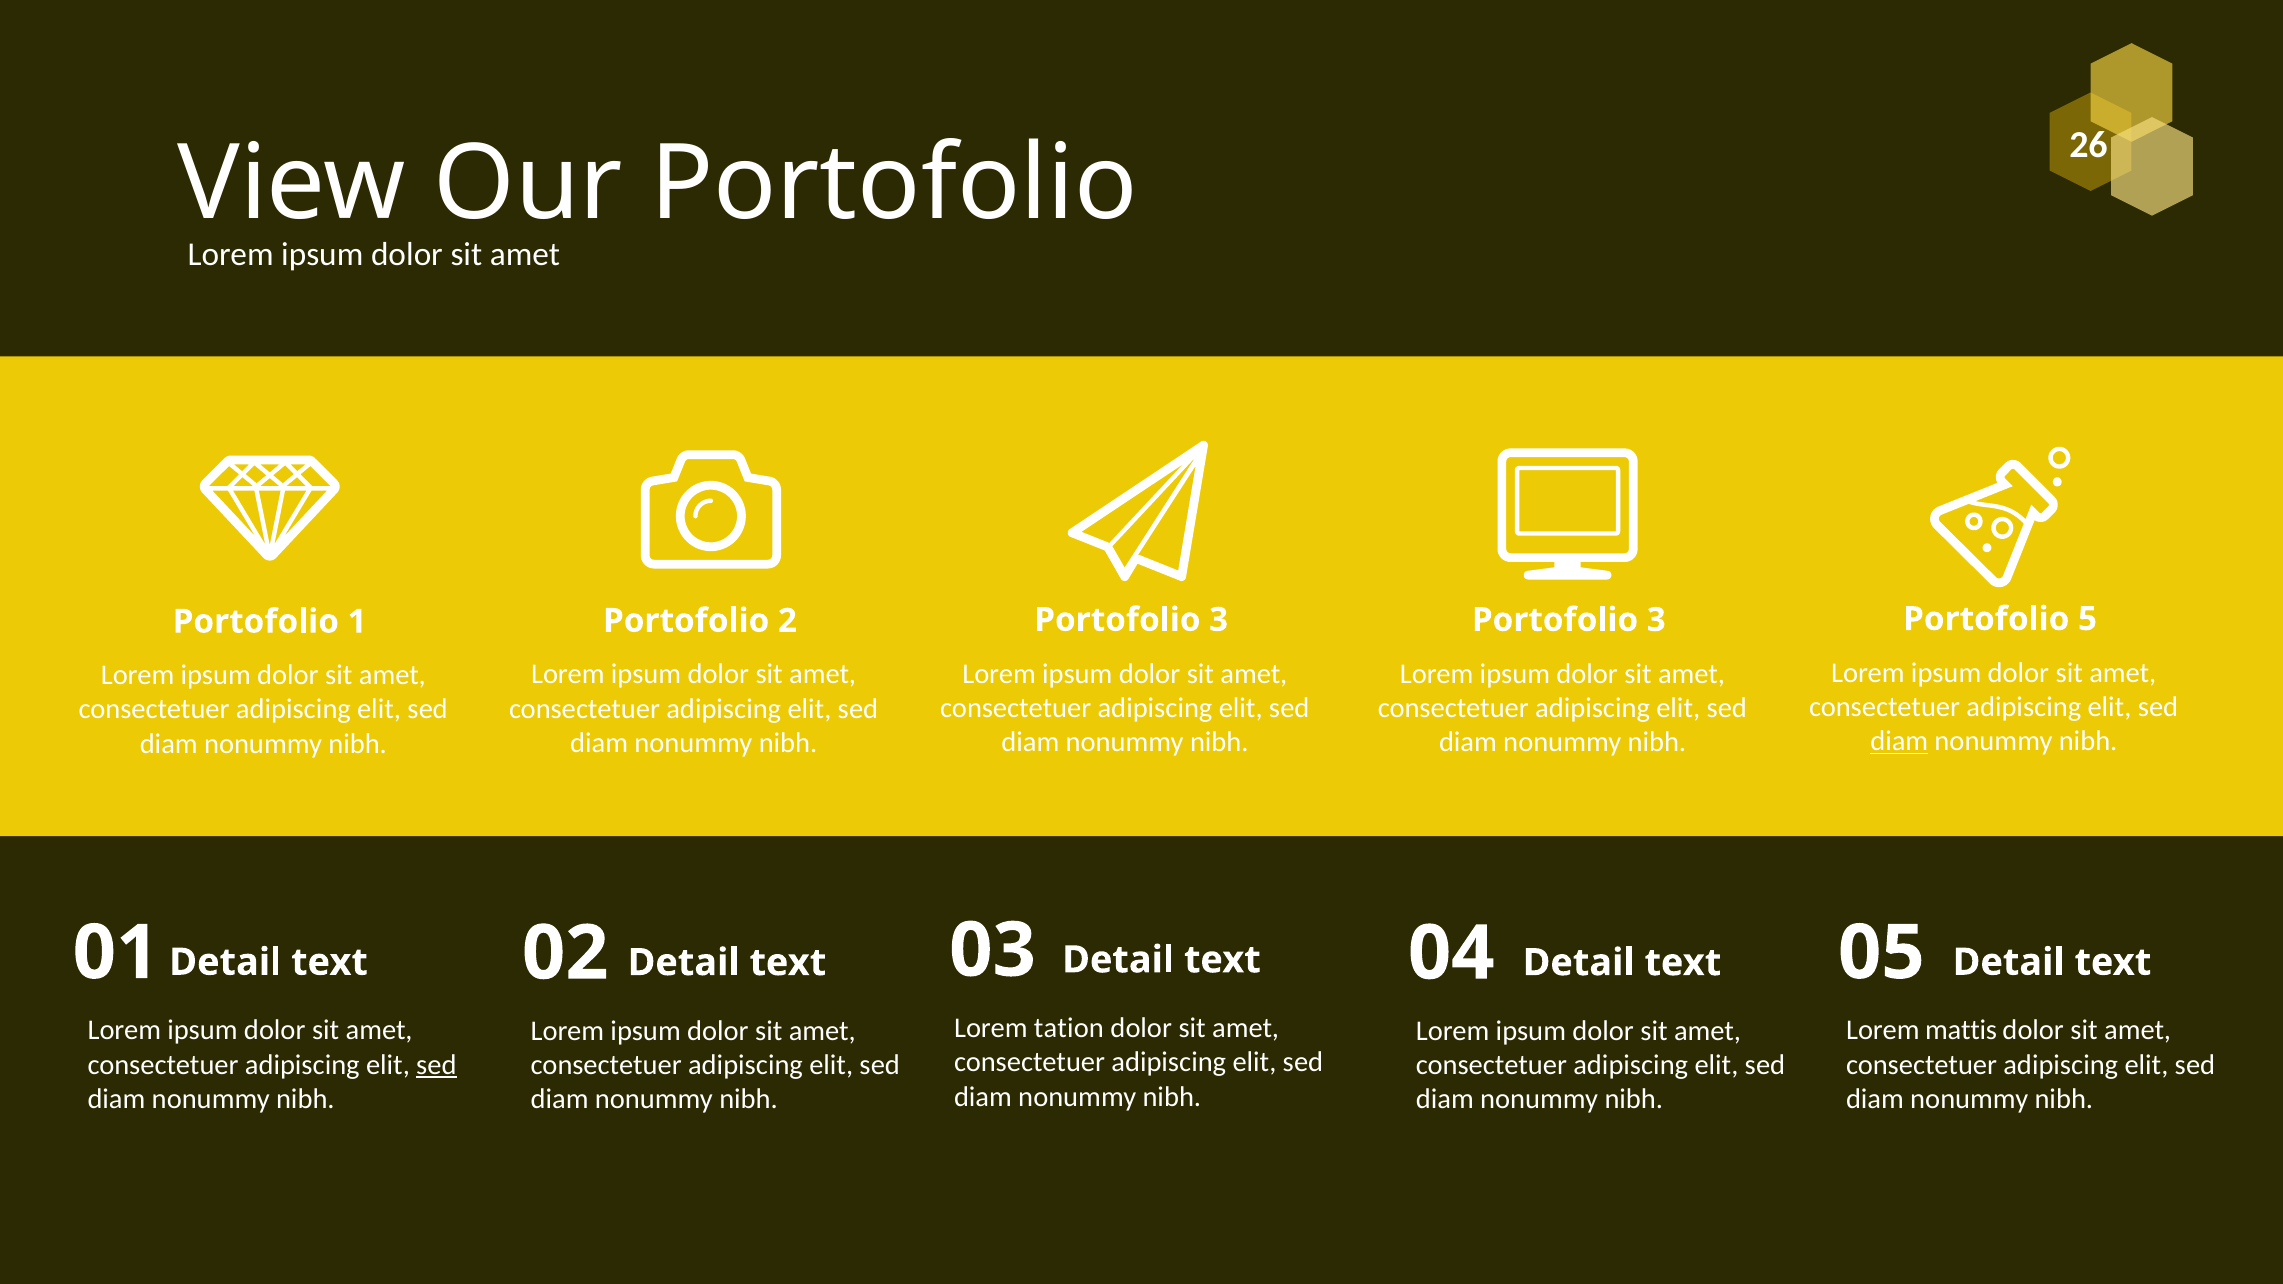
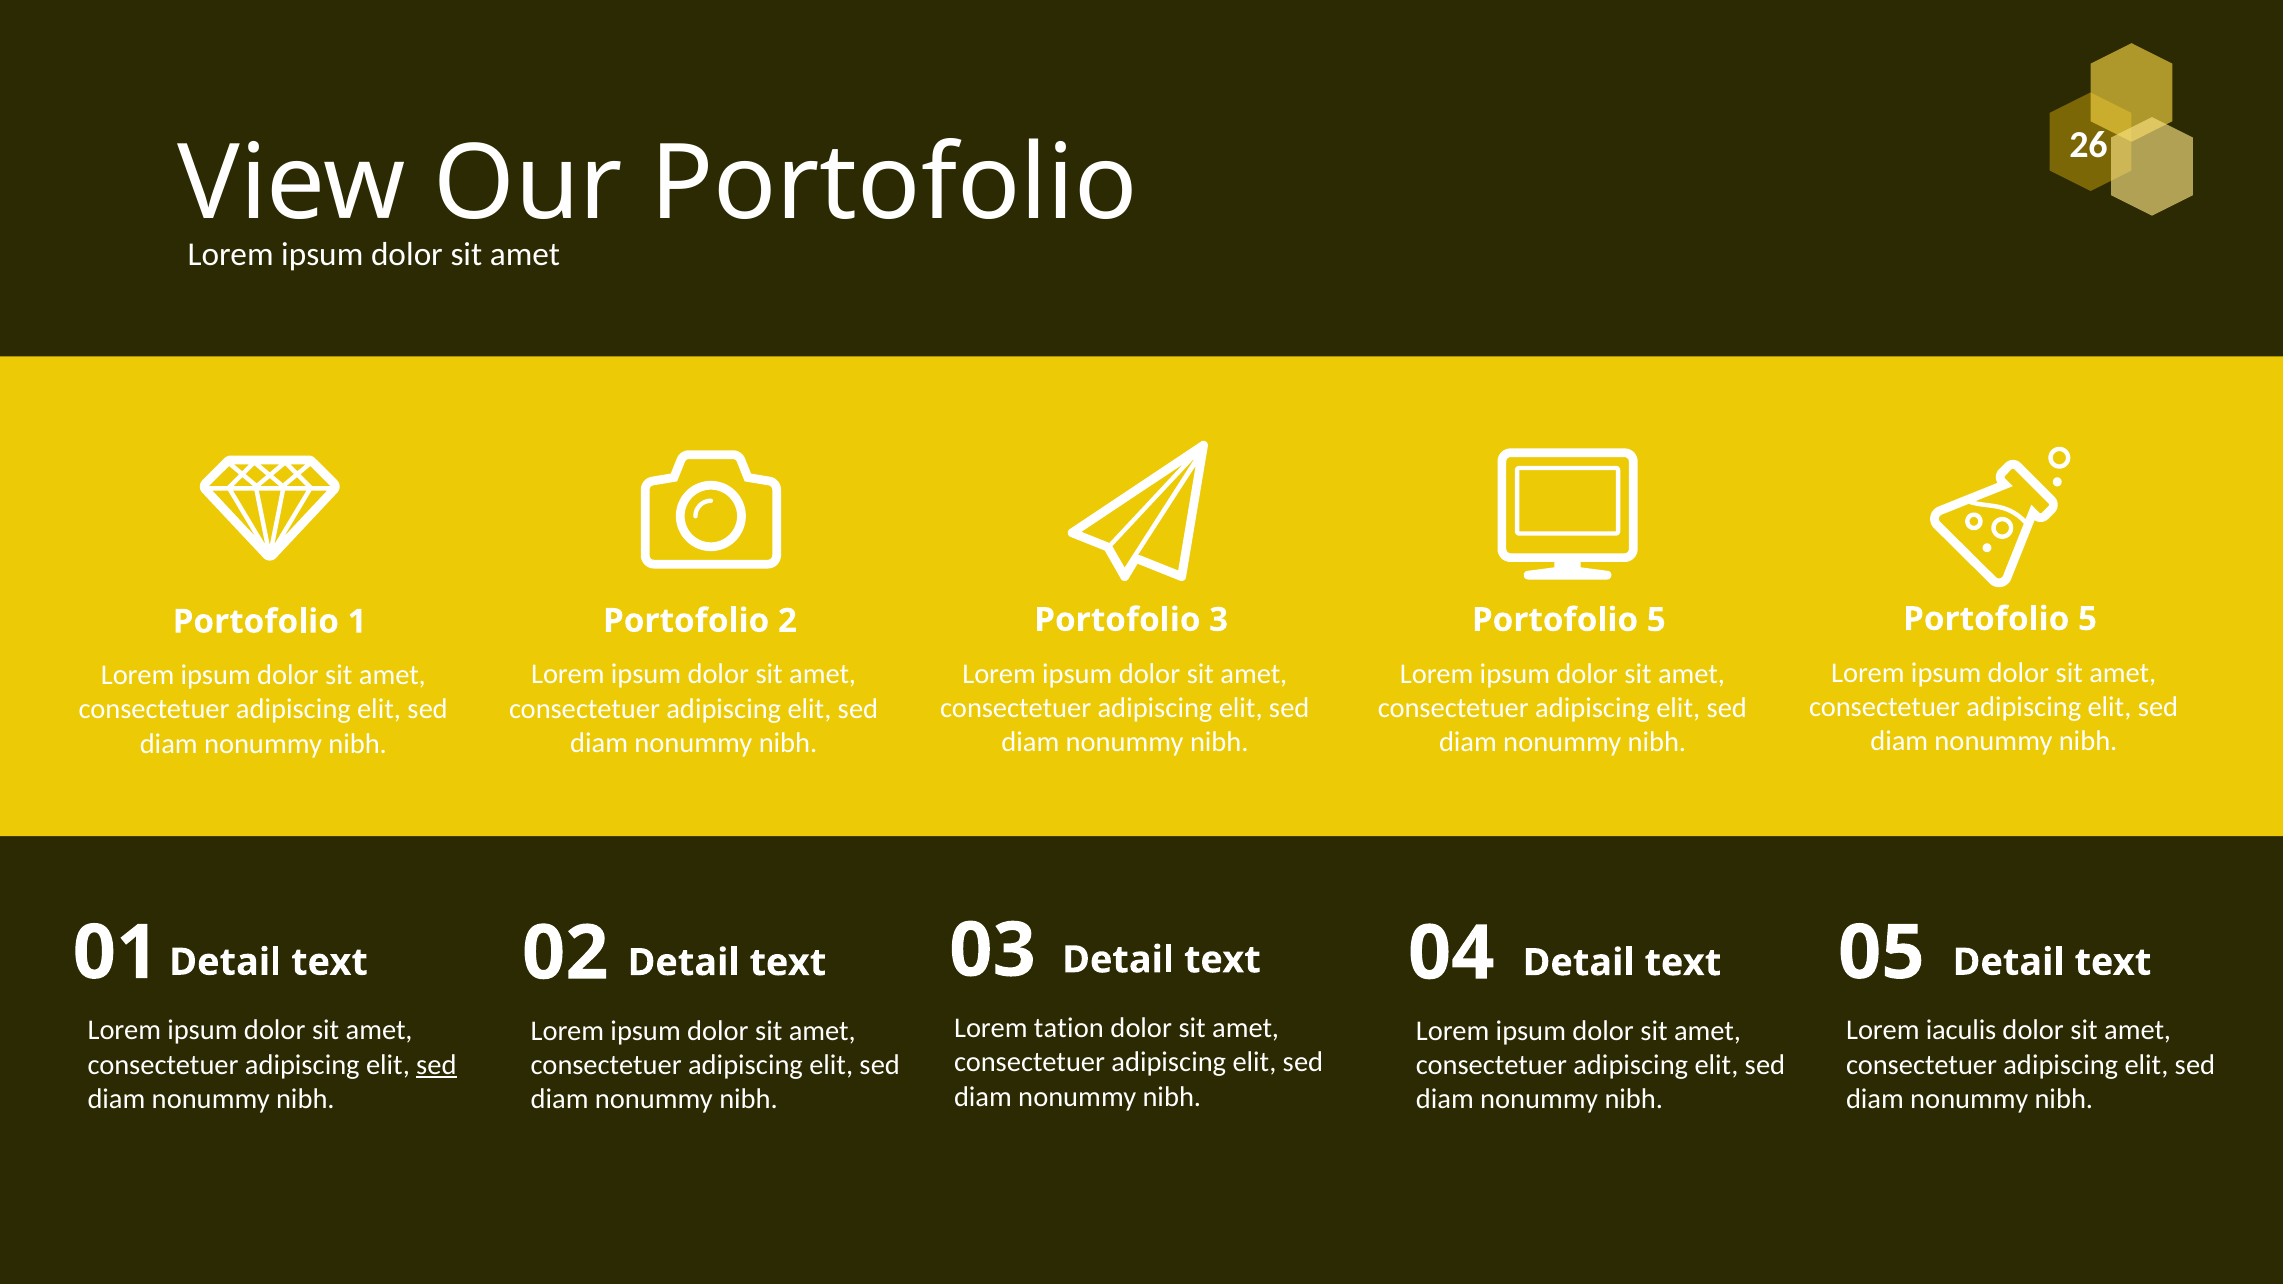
3 at (1656, 620): 3 -> 5
diam at (1899, 741) underline: present -> none
mattis: mattis -> iaculis
